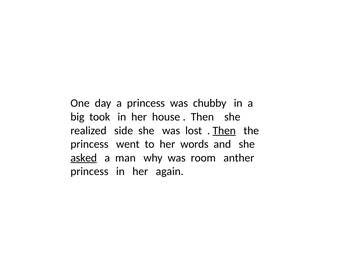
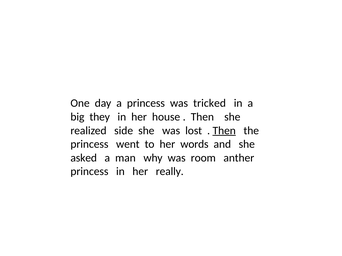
chubby: chubby -> tricked
took: took -> they
asked underline: present -> none
again: again -> really
